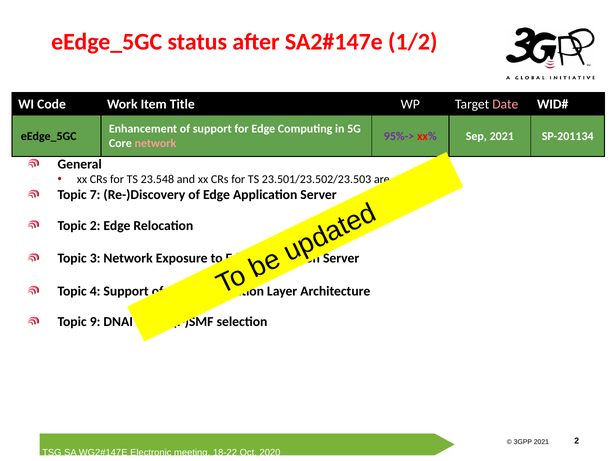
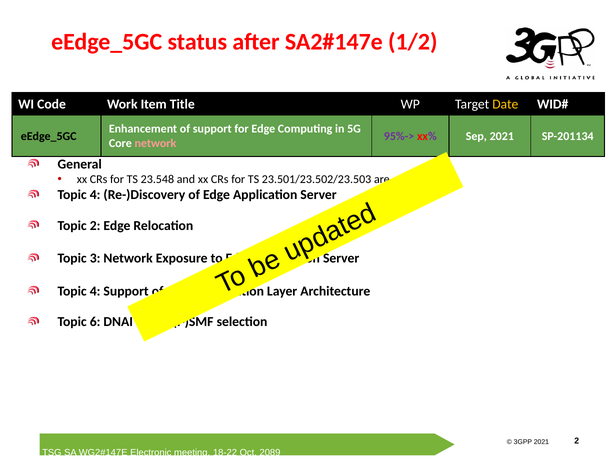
Date colour: pink -> yellow
7 at (95, 195): 7 -> 4
9: 9 -> 6
2020: 2020 -> 2089
